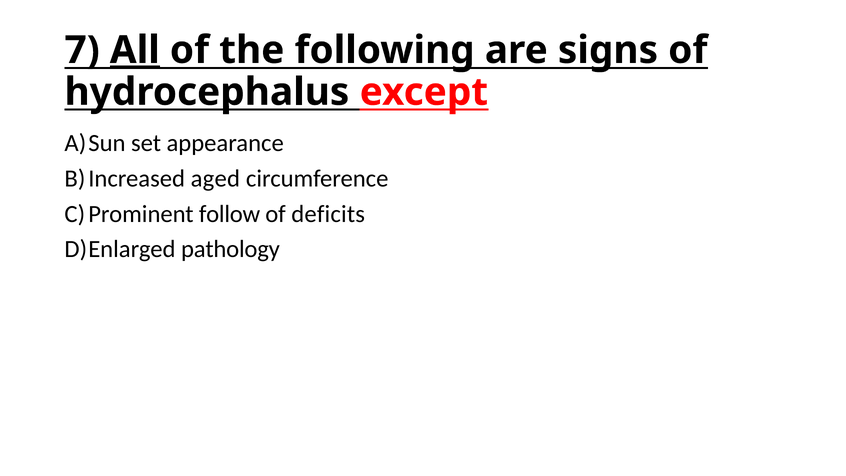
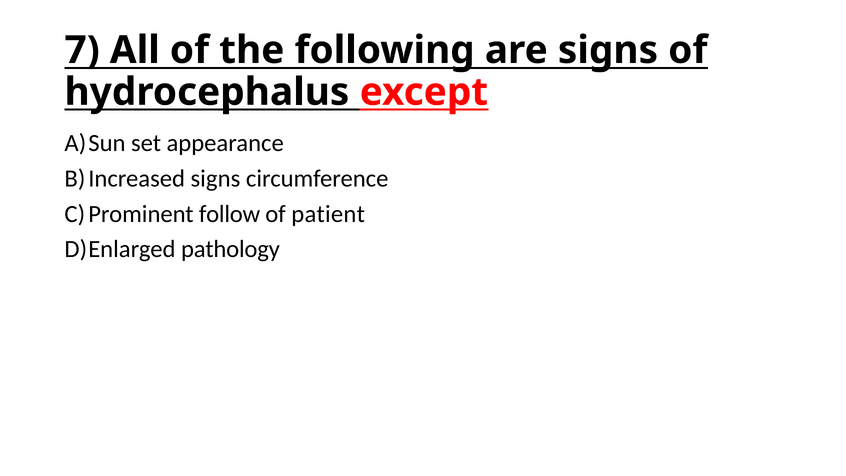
All underline: present -> none
aged at (215, 178): aged -> signs
deficits: deficits -> patient
